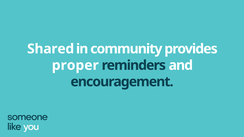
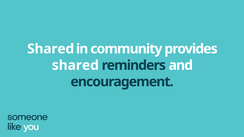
proper at (75, 65): proper -> shared
